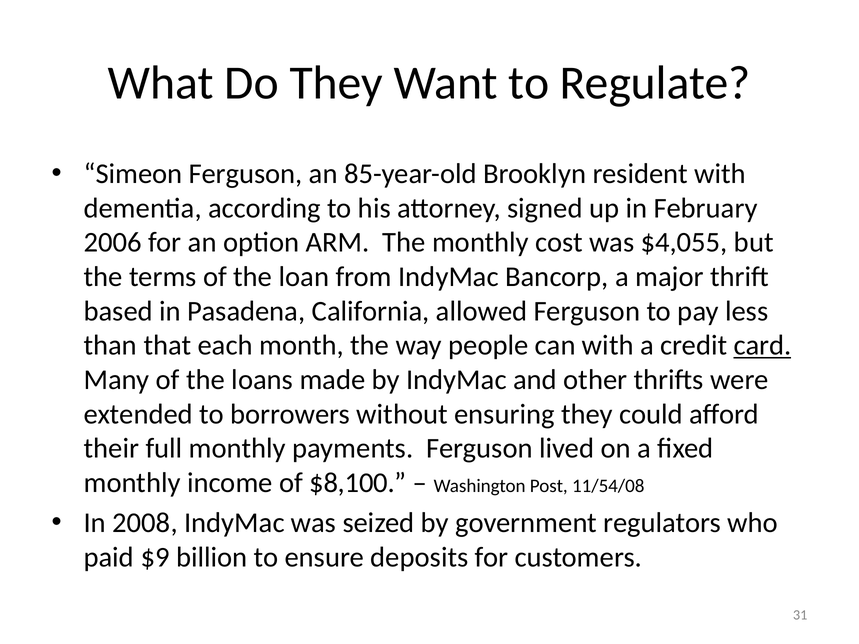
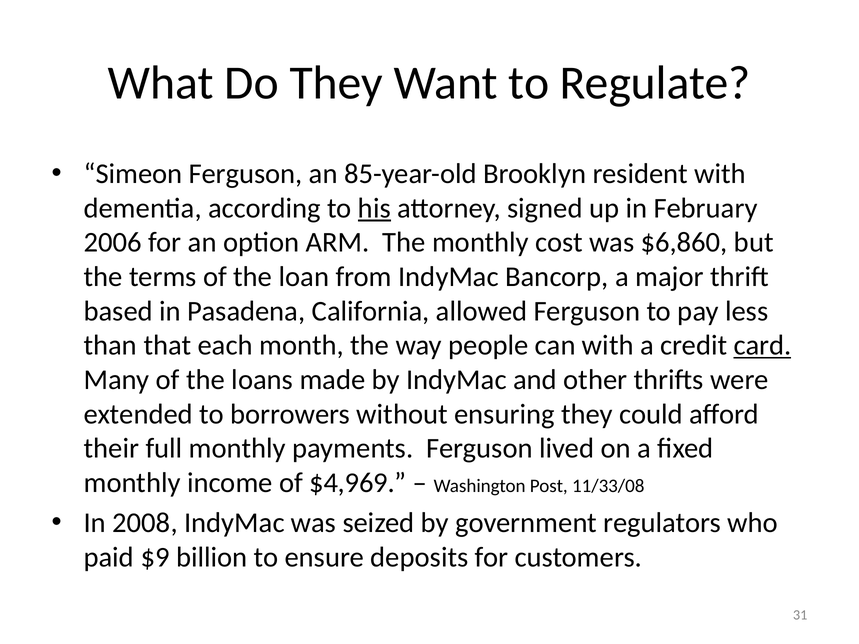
his underline: none -> present
$4,055: $4,055 -> $6,860
$8,100: $8,100 -> $4,969
11/54/08: 11/54/08 -> 11/33/08
